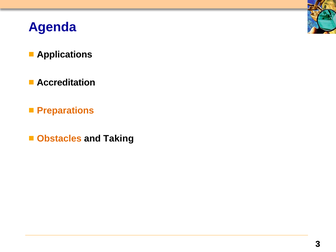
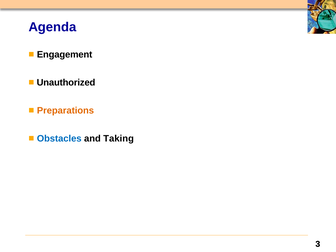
Applications: Applications -> Engagement
Accreditation: Accreditation -> Unauthorized
Obstacles colour: orange -> blue
